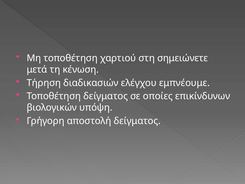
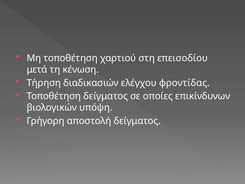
σημειώνετε: σημειώνετε -> επεισοδίου
εμπνέουμε: εμπνέουμε -> φροντίδας
